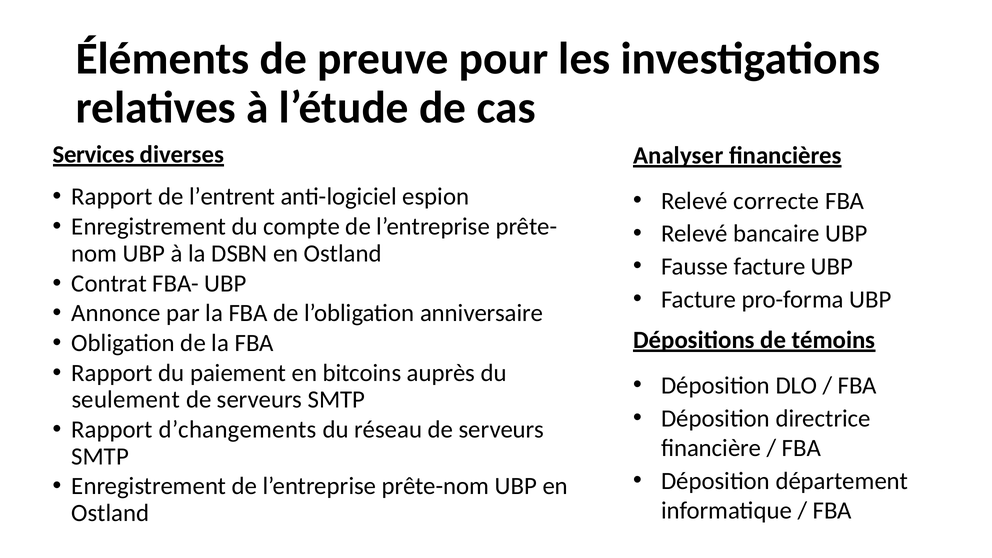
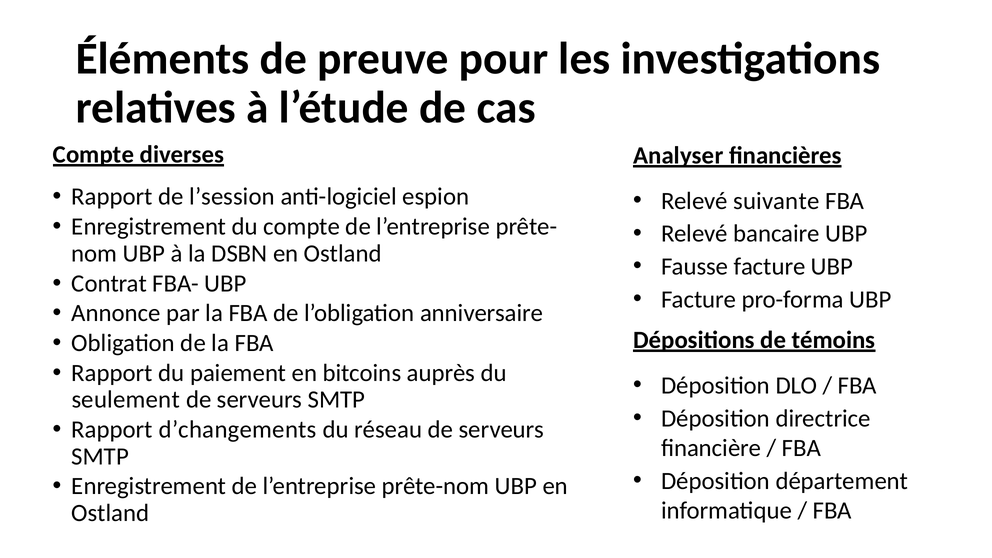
Services at (94, 155): Services -> Compte
l’entrent: l’entrent -> l’session
correcte: correcte -> suivante
